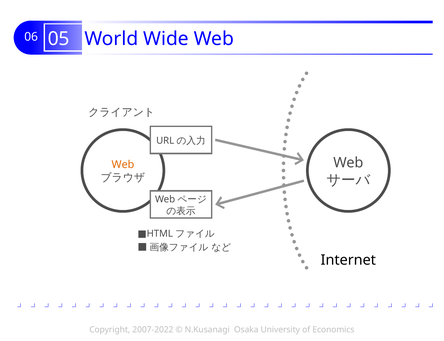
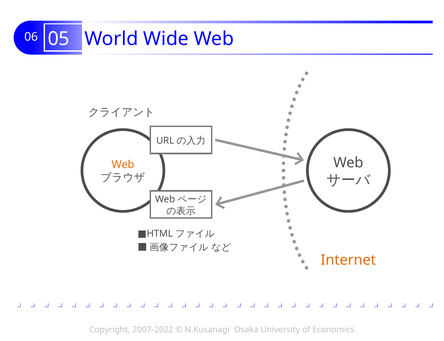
Internet colour: black -> orange
